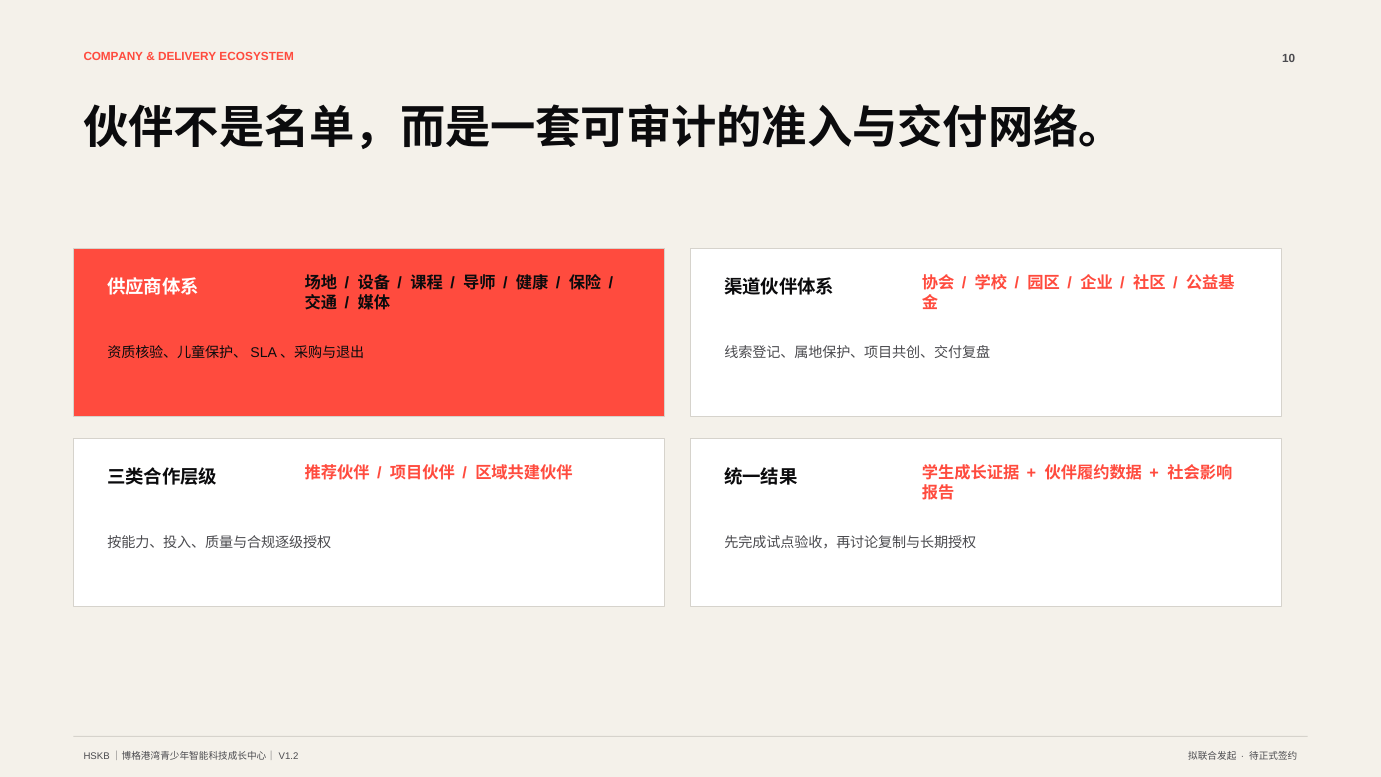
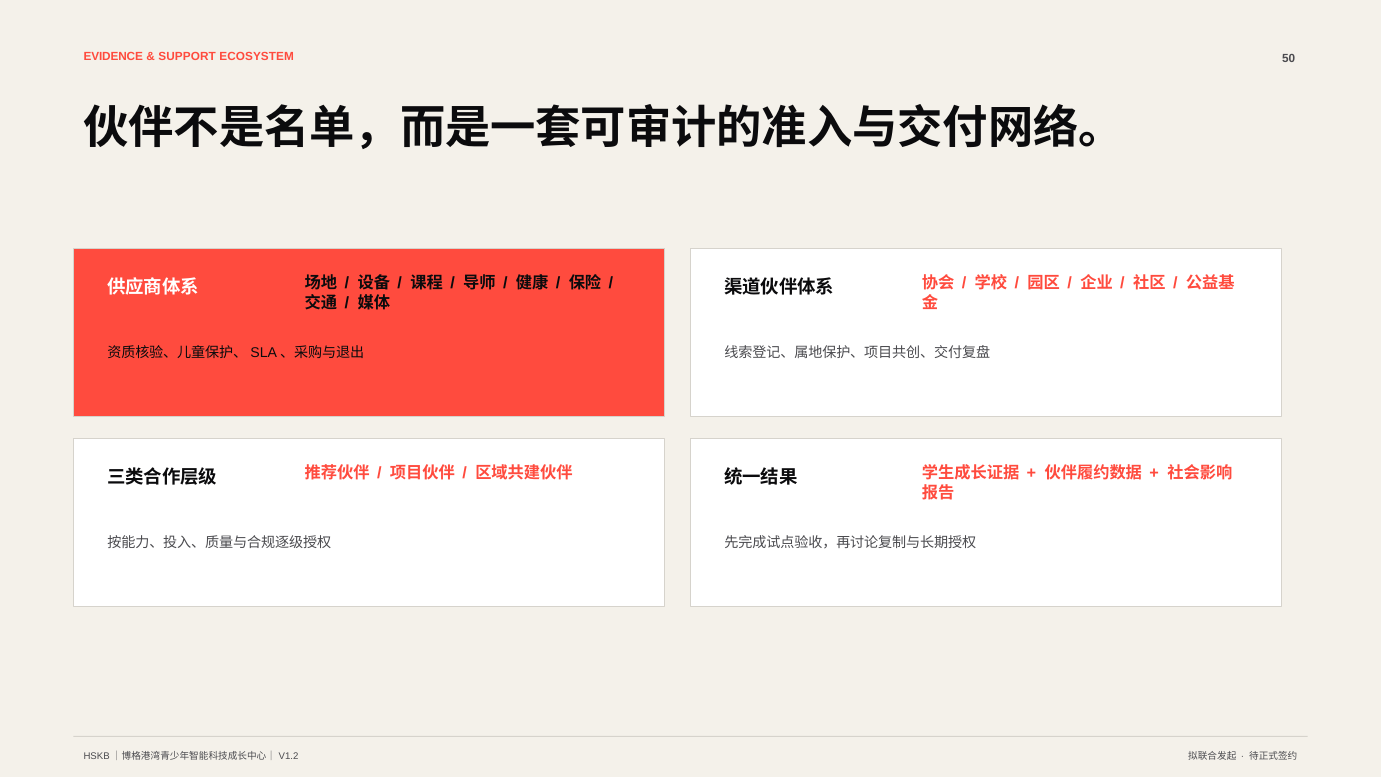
COMPANY: COMPANY -> EVIDENCE
DELIVERY: DELIVERY -> SUPPORT
10: 10 -> 50
